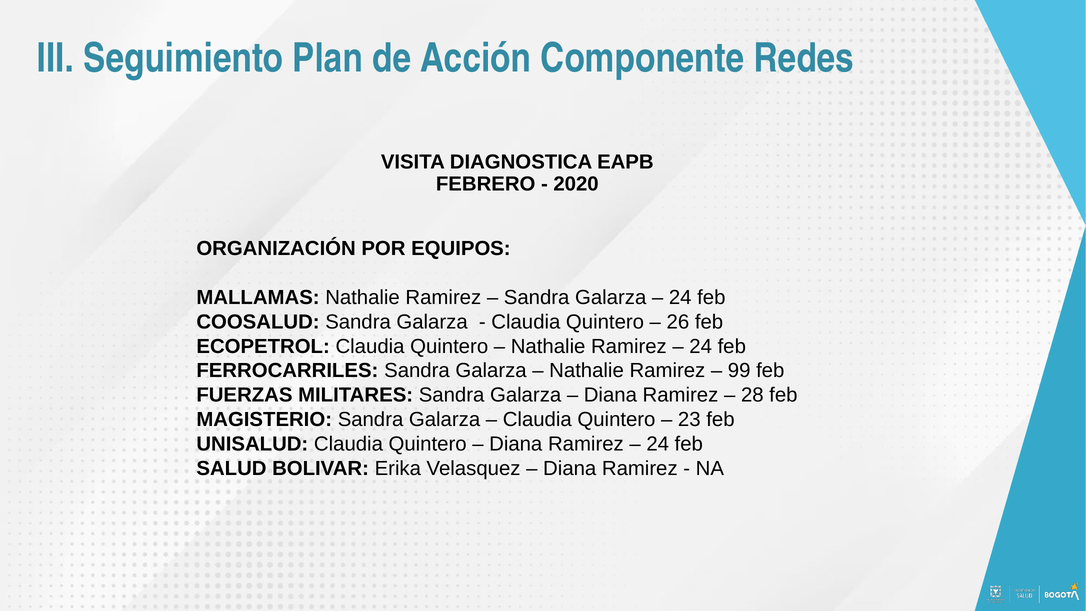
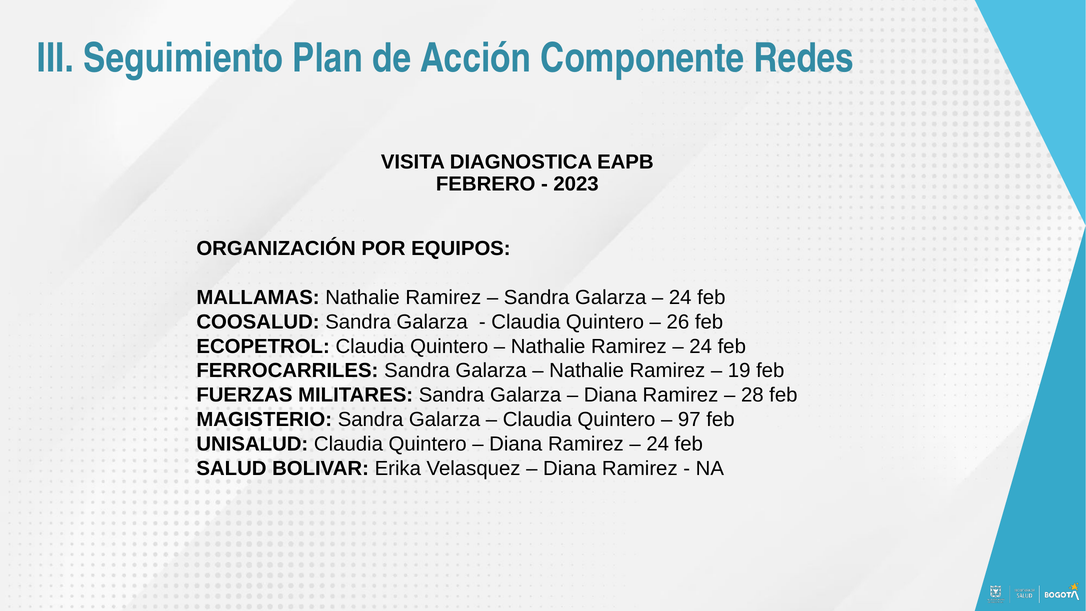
2020: 2020 -> 2023
99: 99 -> 19
23: 23 -> 97
